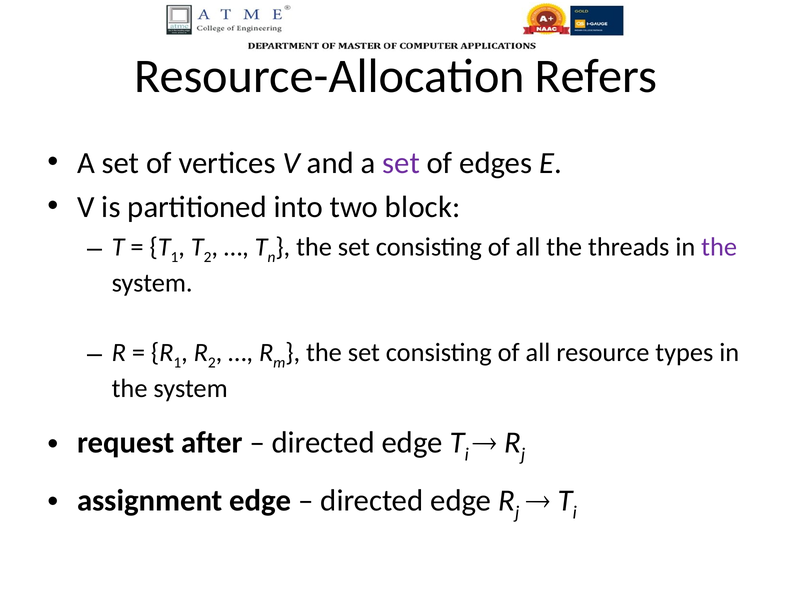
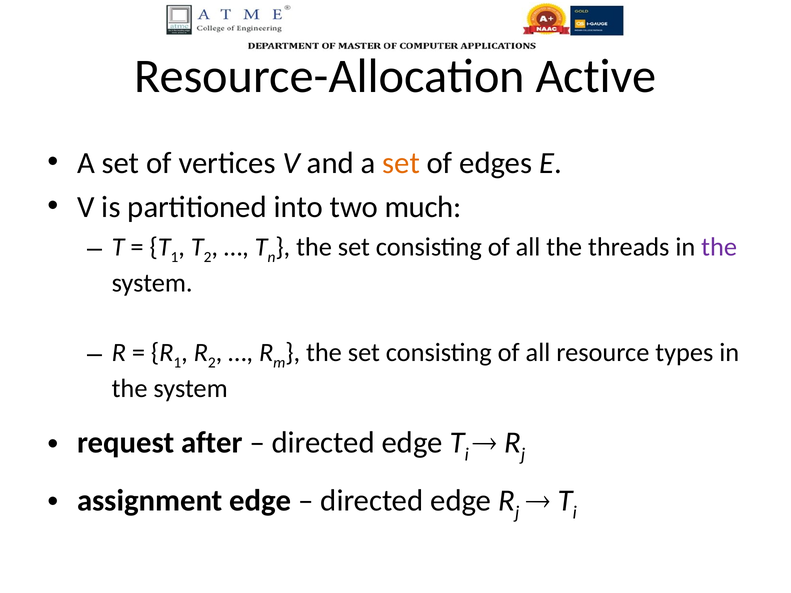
Refers: Refers -> Active
set at (401, 163) colour: purple -> orange
block: block -> much
